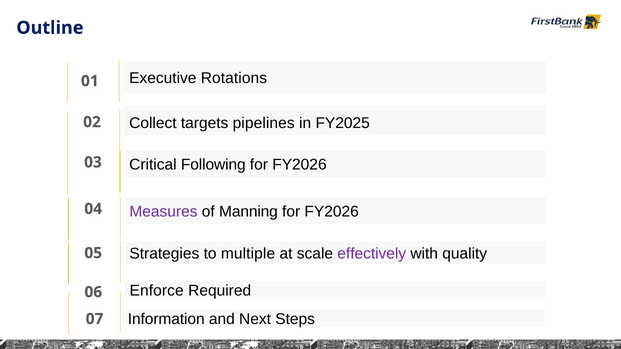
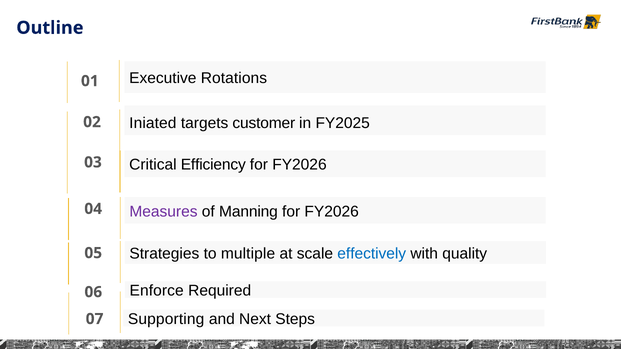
Collect: Collect -> Iniated
pipelines: pipelines -> customer
Following: Following -> Efficiency
effectively colour: purple -> blue
Information: Information -> Supporting
